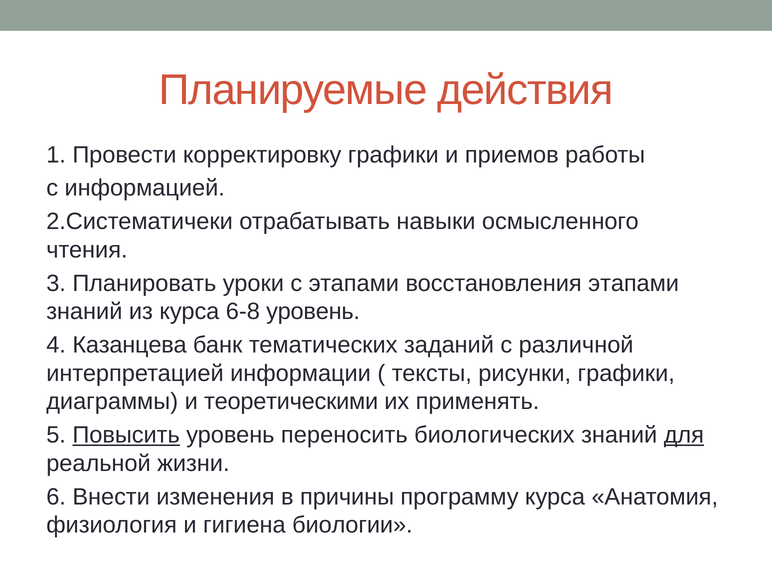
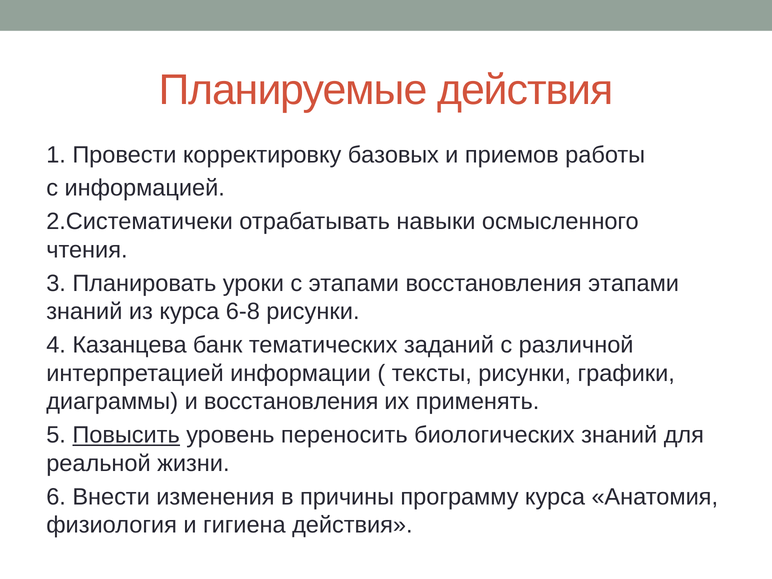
корректировку графики: графики -> базовых
6-8 уровень: уровень -> рисунки
и теоретическими: теоретическими -> восстановления
для underline: present -> none
гигиена биологии: биологии -> действия
